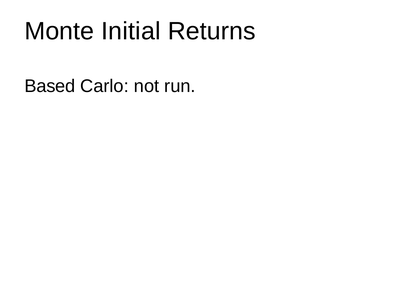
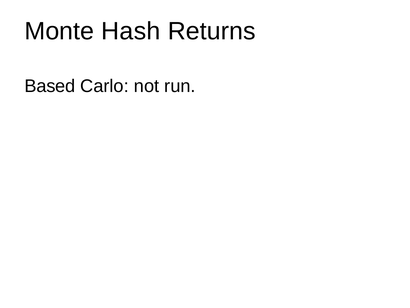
Initial: Initial -> Hash
